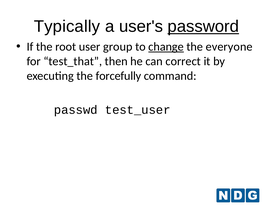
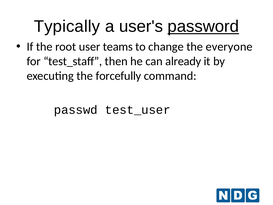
group: group -> teams
change underline: present -> none
test_that: test_that -> test_staff
correct: correct -> already
